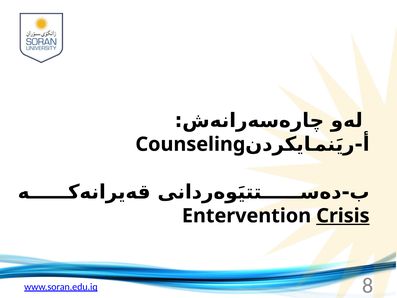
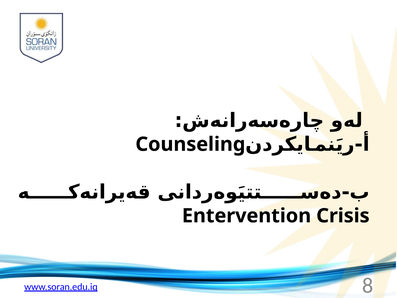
Crisis underline: present -> none
